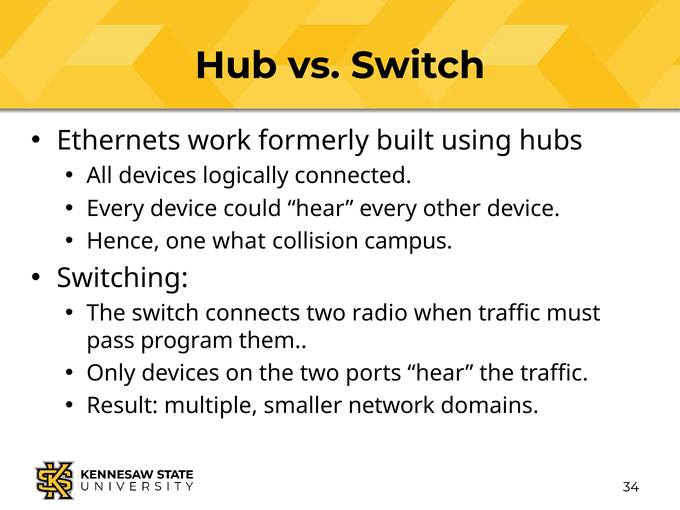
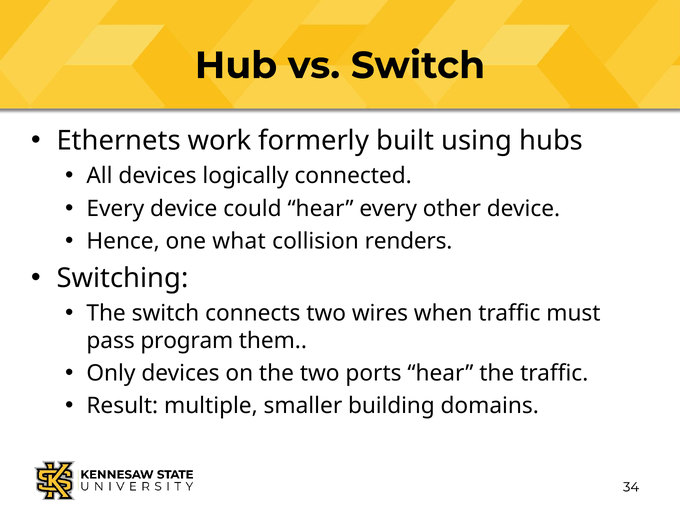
campus: campus -> renders
radio: radio -> wires
network: network -> building
